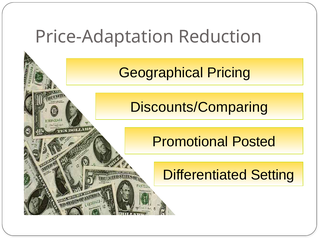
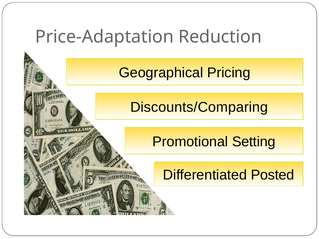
Posted: Posted -> Setting
Setting: Setting -> Posted
